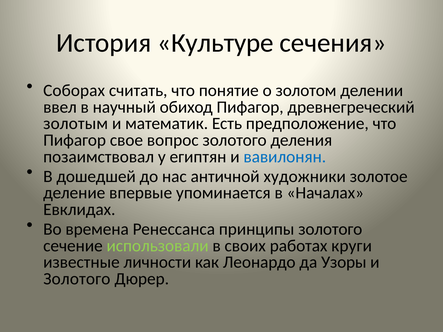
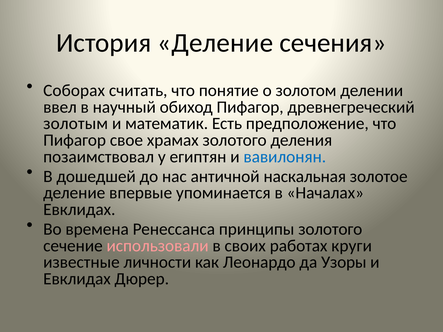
История Культуре: Культуре -> Деление
вопрос: вопрос -> храмах
художники: художники -> наскальная
использовали colour: light green -> pink
Золотого at (77, 279): Золотого -> Евклидах
